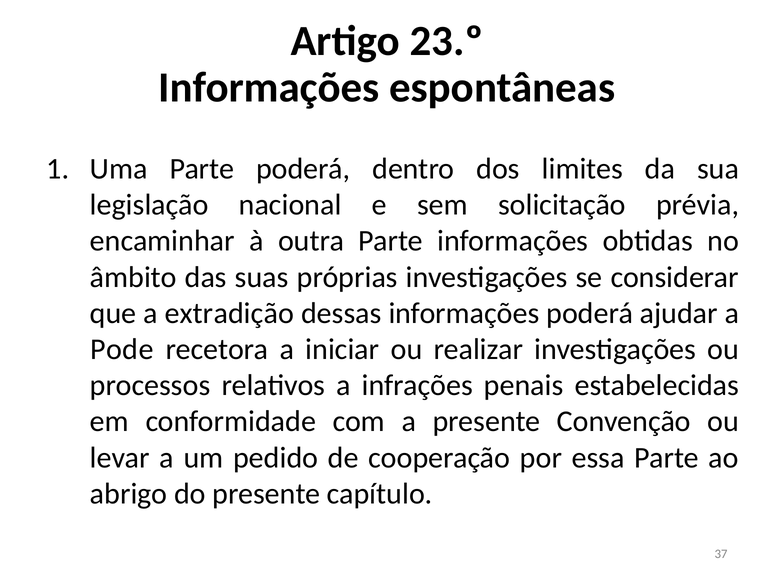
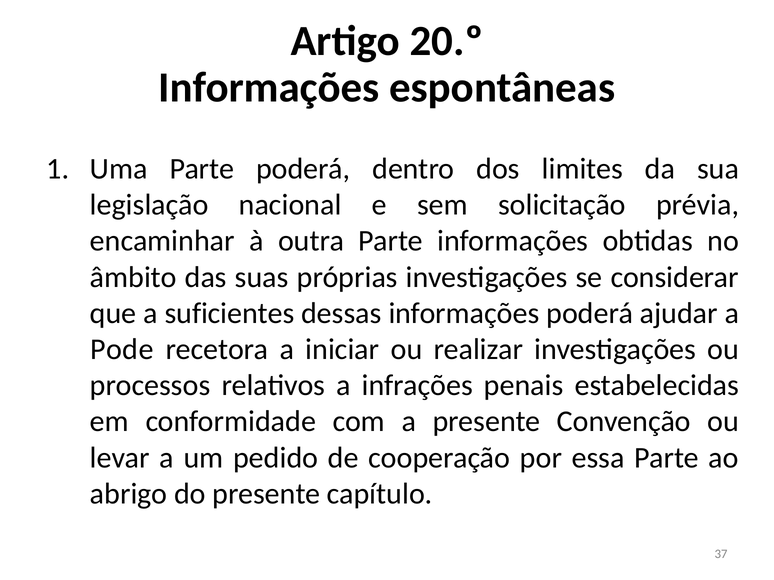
23.º: 23.º -> 20.º
extradição: extradição -> suficientes
